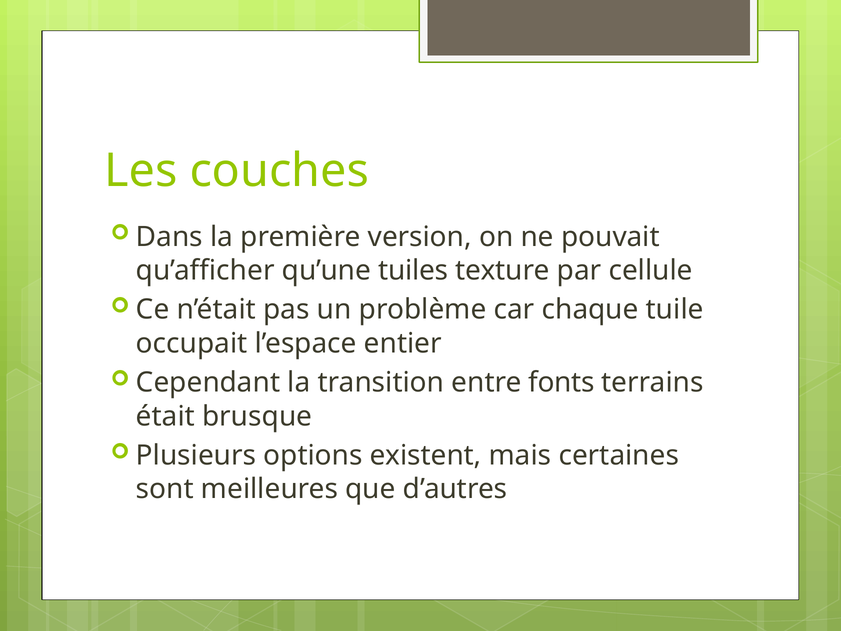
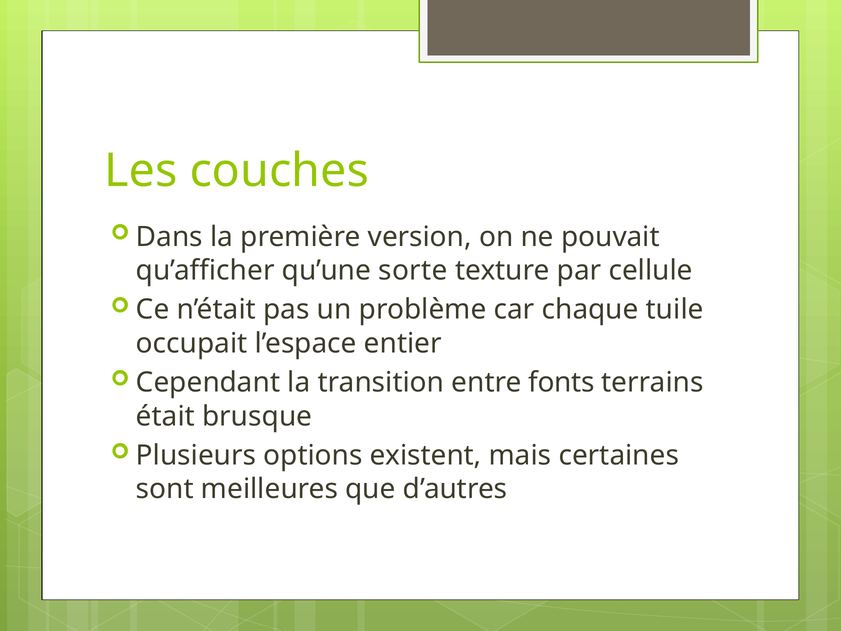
tuiles: tuiles -> sorte
